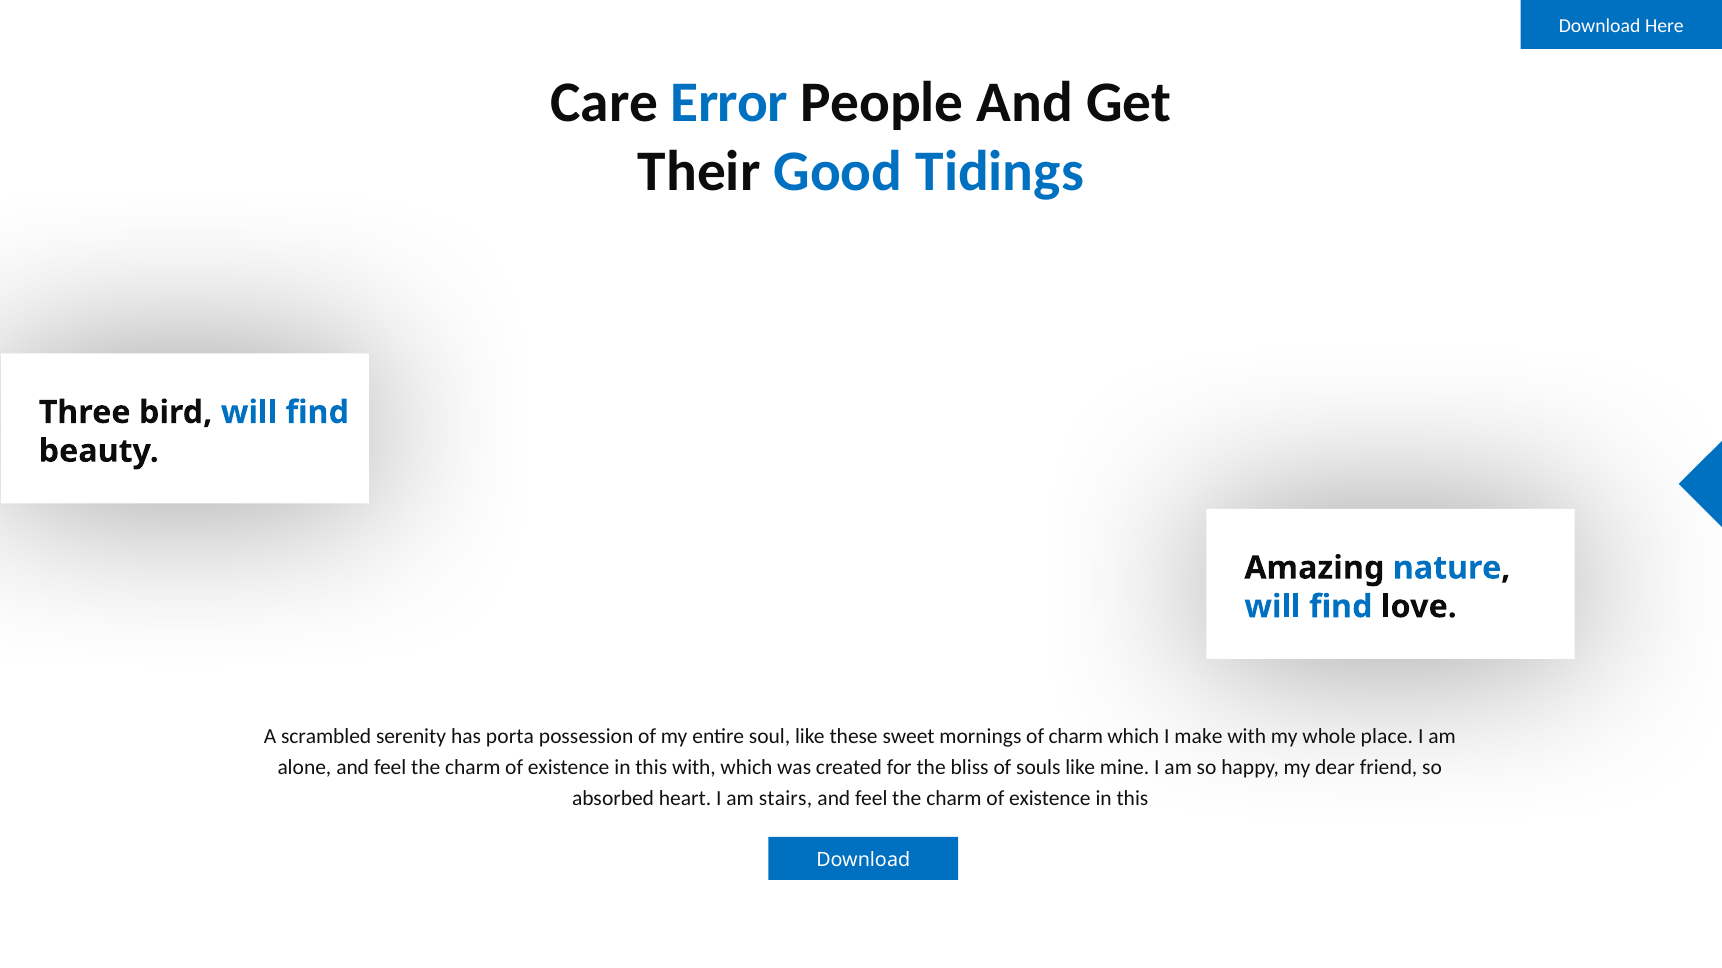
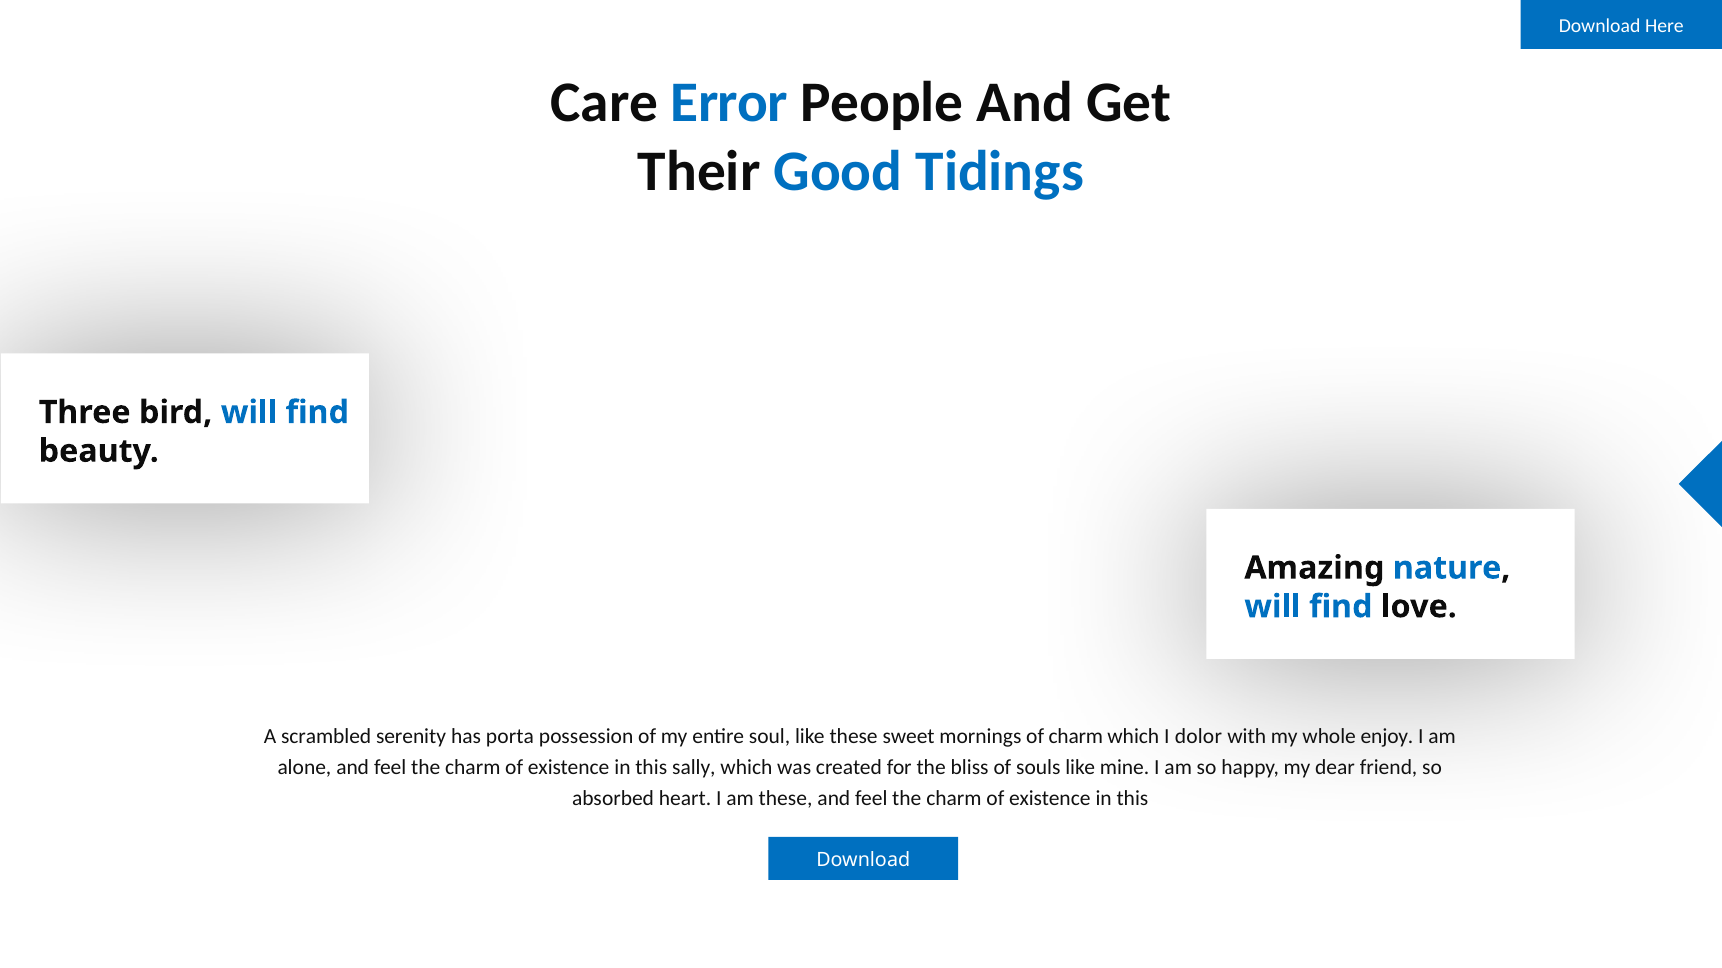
make: make -> dolor
place: place -> enjoy
this with: with -> sally
am stairs: stairs -> these
